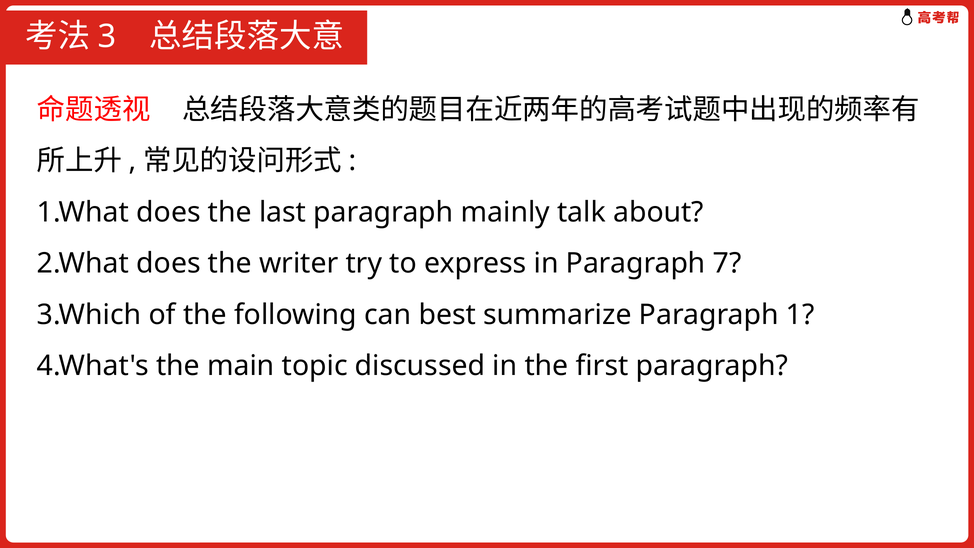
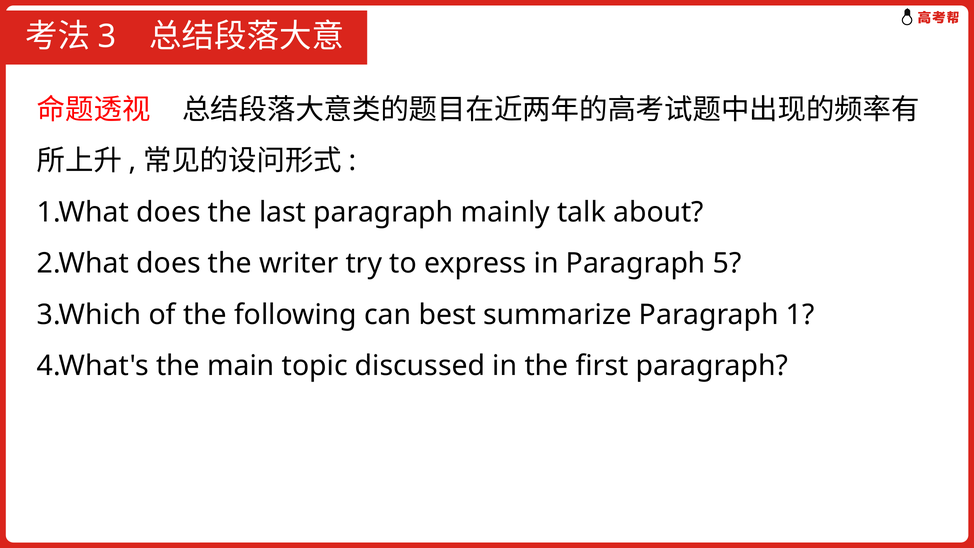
7: 7 -> 5
